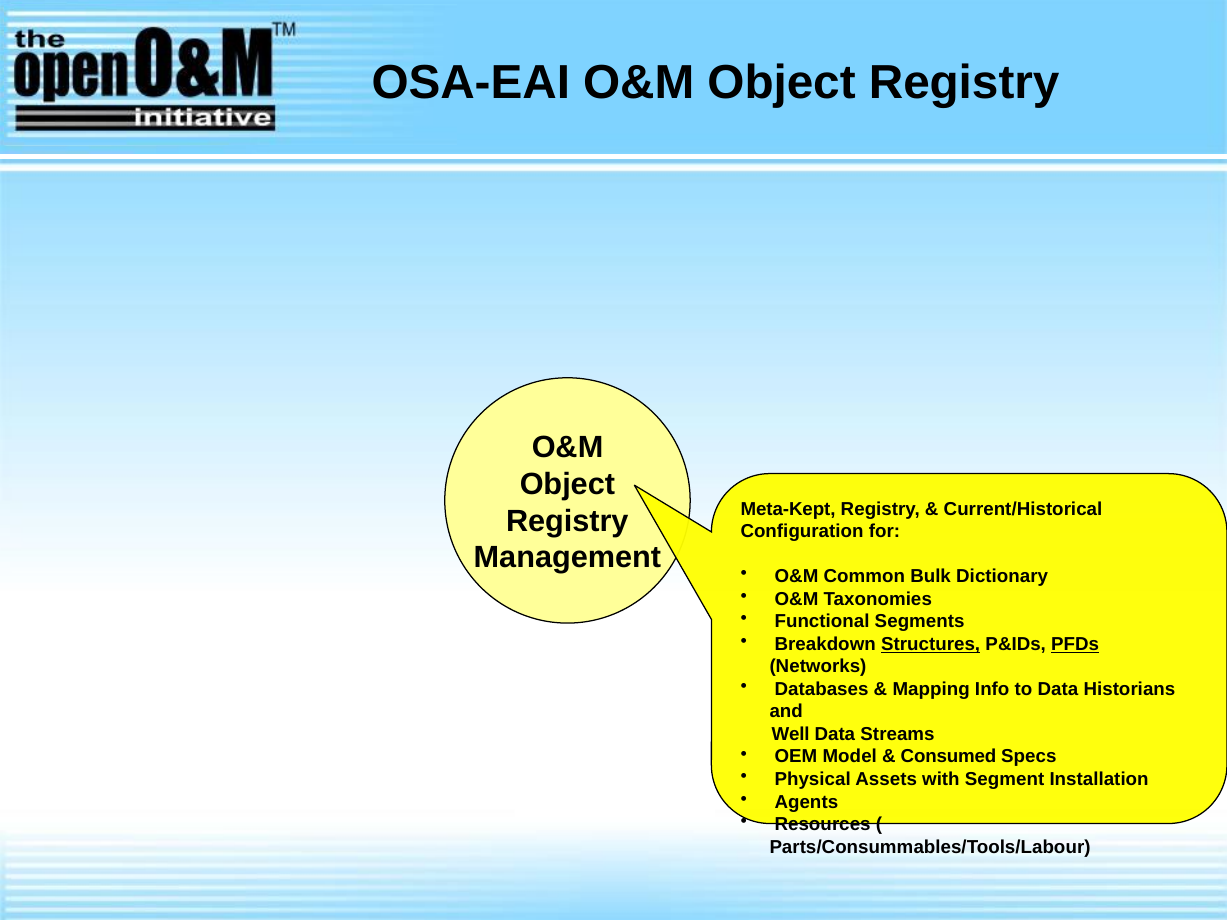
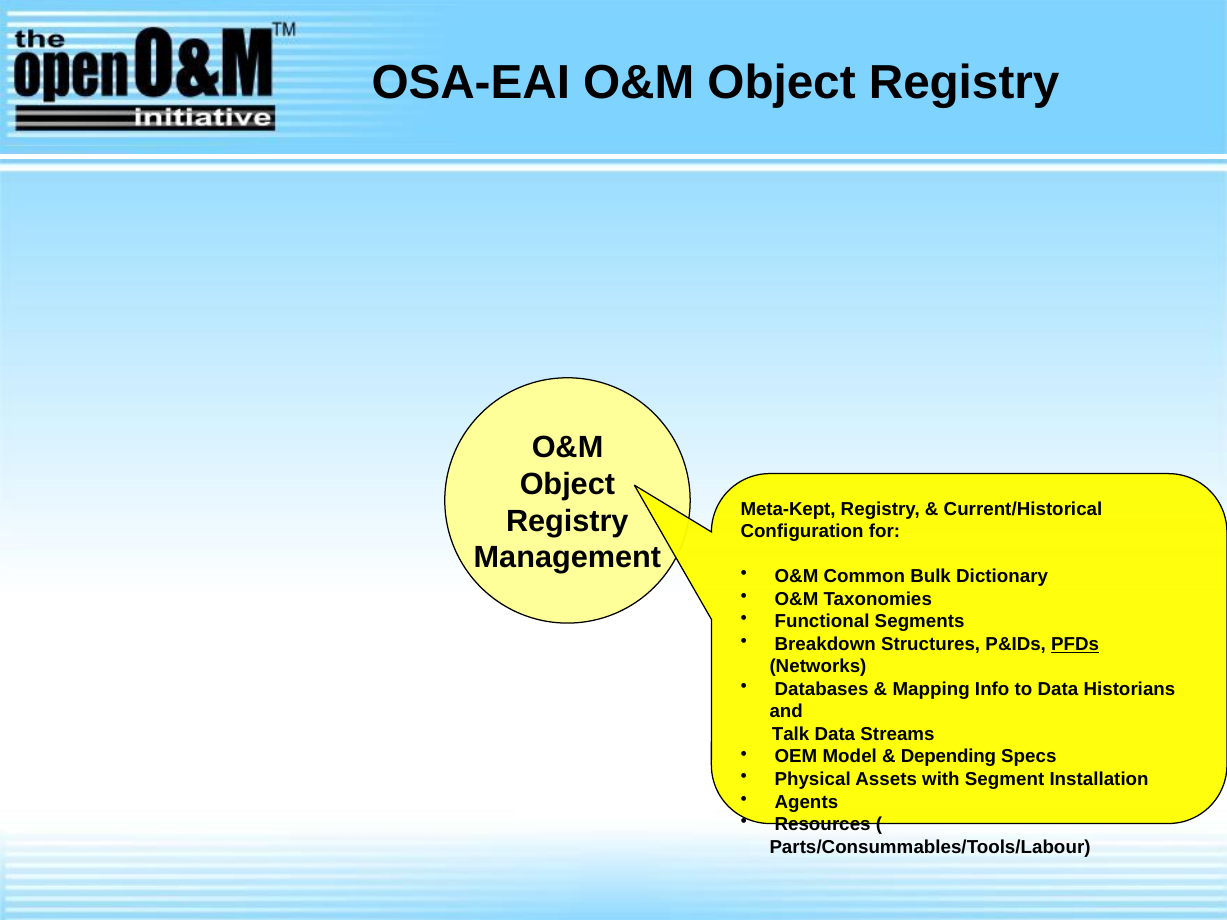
Structures underline: present -> none
Well: Well -> Talk
Consumed: Consumed -> Depending
